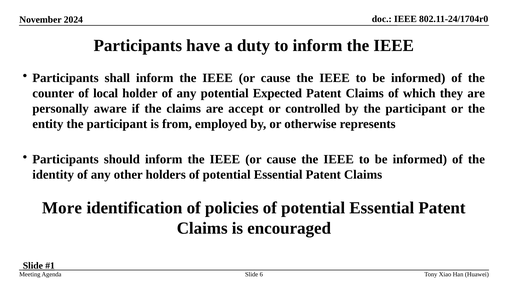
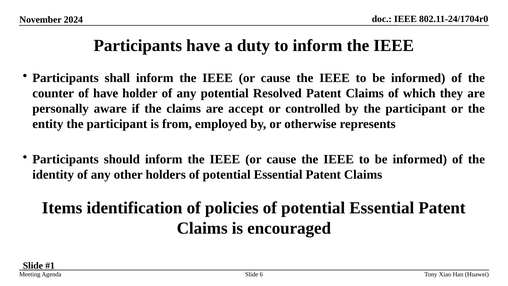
of local: local -> have
Expected: Expected -> Resolved
More: More -> Items
